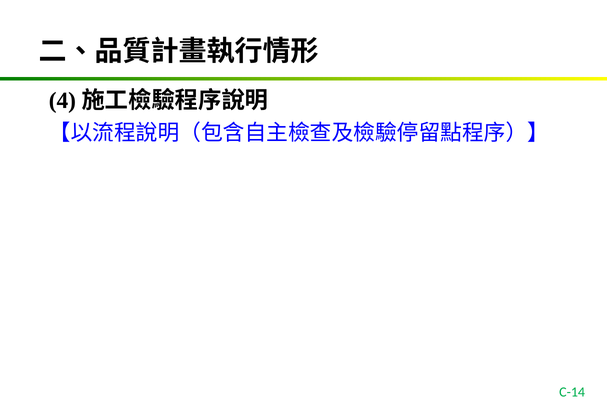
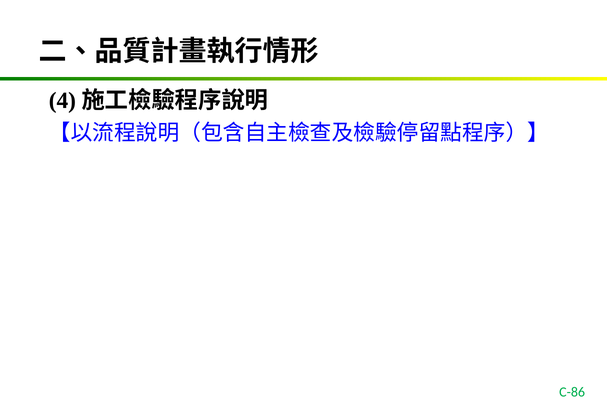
C-14: C-14 -> C-86
